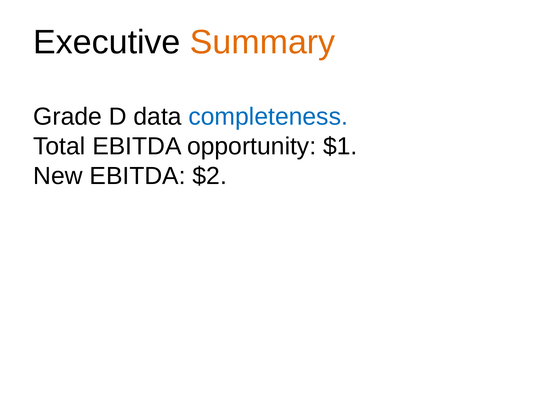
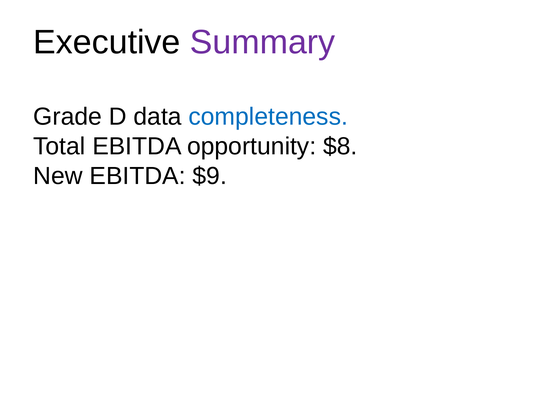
Summary colour: orange -> purple
$1: $1 -> $8
$2: $2 -> $9
